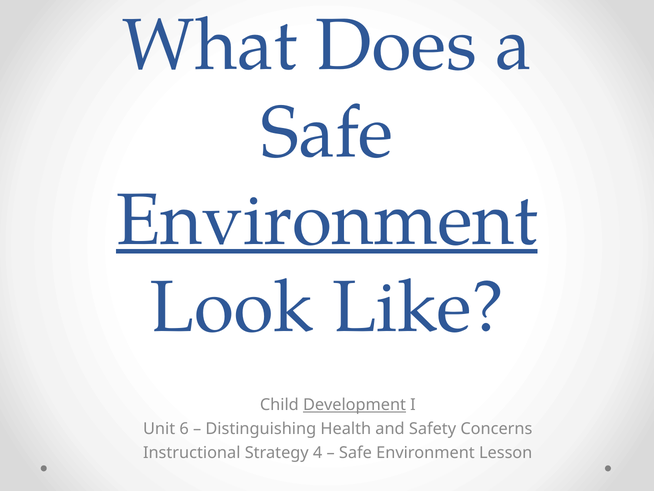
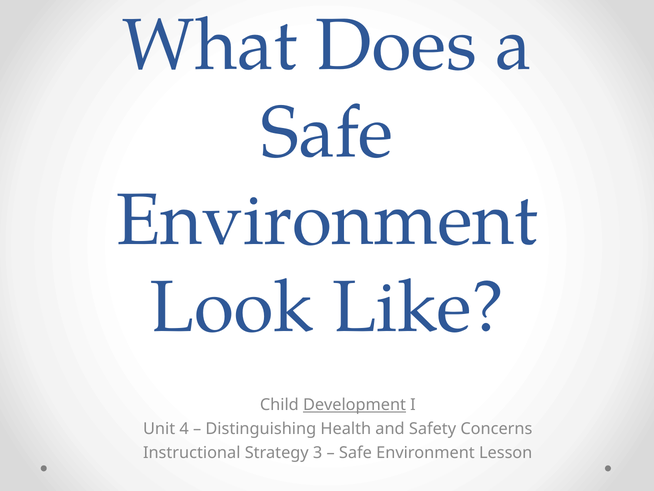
Environment at (327, 220) underline: present -> none
6: 6 -> 4
4: 4 -> 3
